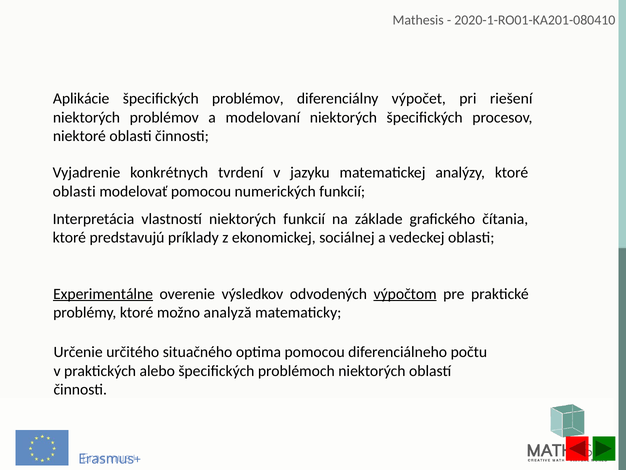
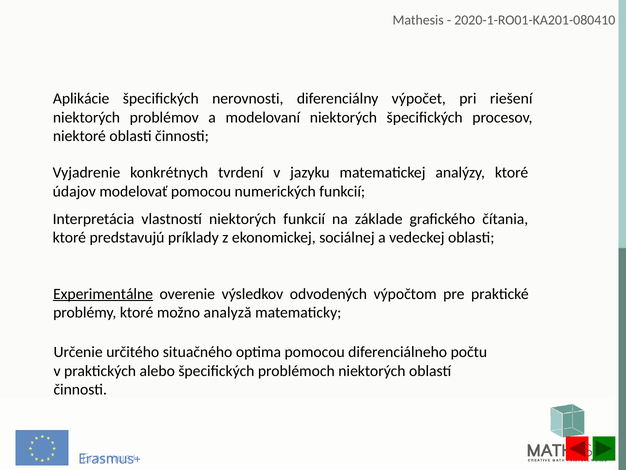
špecifických problémov: problémov -> nerovnosti
oblasti at (74, 191): oblasti -> údajov
výpočtom underline: present -> none
